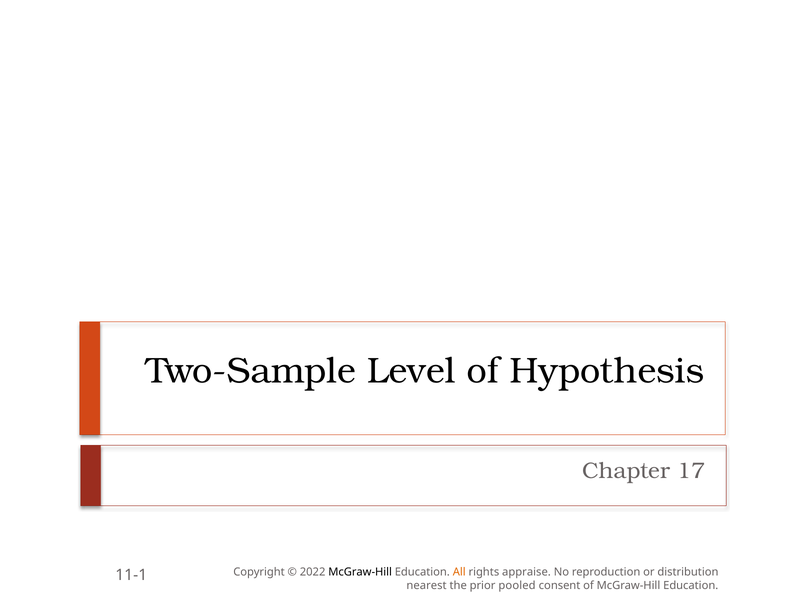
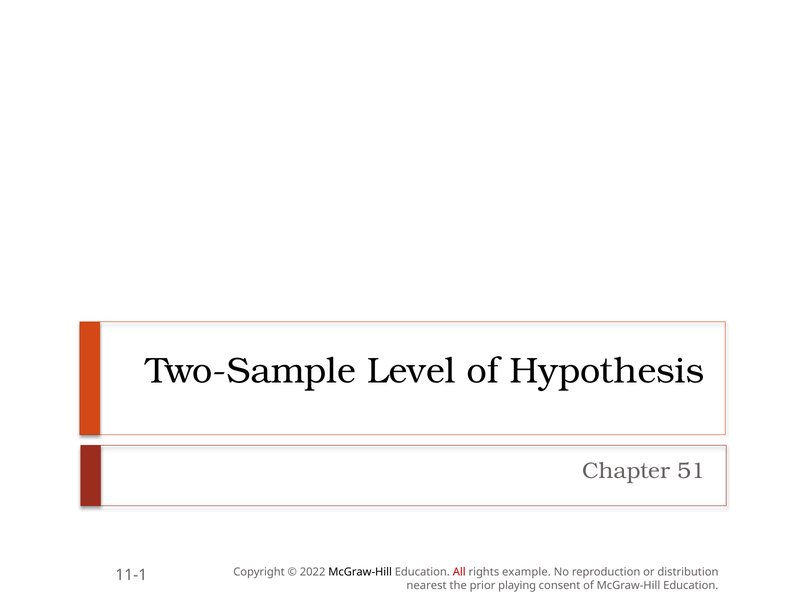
17: 17 -> 51
All colour: orange -> red
appraise: appraise -> example
pooled: pooled -> playing
